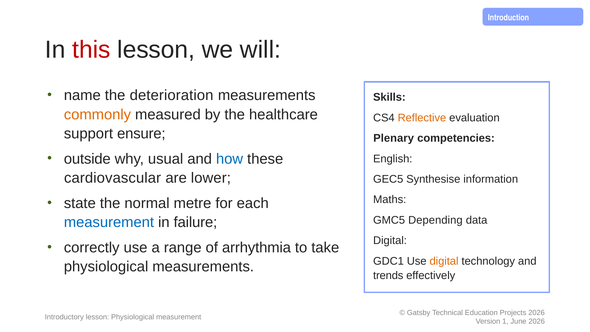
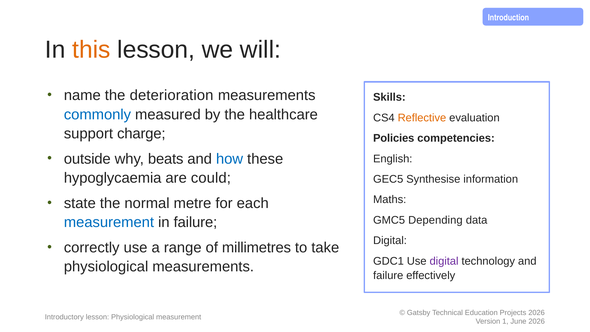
this colour: red -> orange
commonly colour: orange -> blue
ensure: ensure -> charge
Plenary: Plenary -> Policies
usual: usual -> beats
cardiovascular: cardiovascular -> hypoglycaemia
lower: lower -> could
arrhythmia: arrhythmia -> millimetres
digital at (444, 261) colour: orange -> purple
trends at (388, 275): trends -> failure
